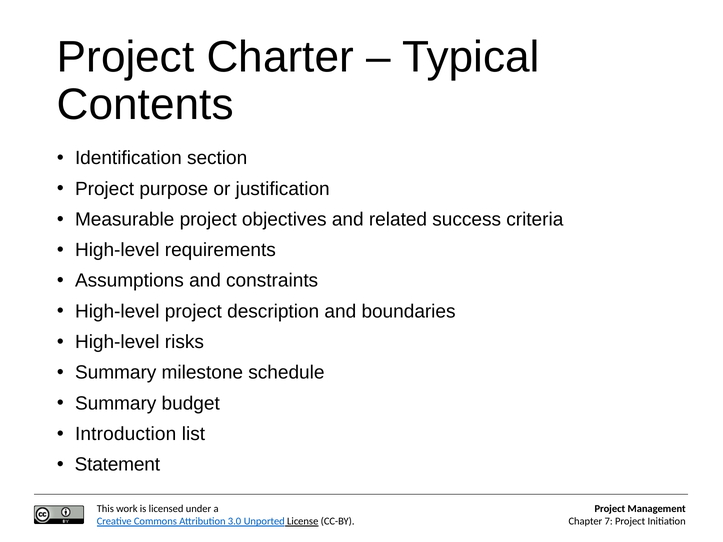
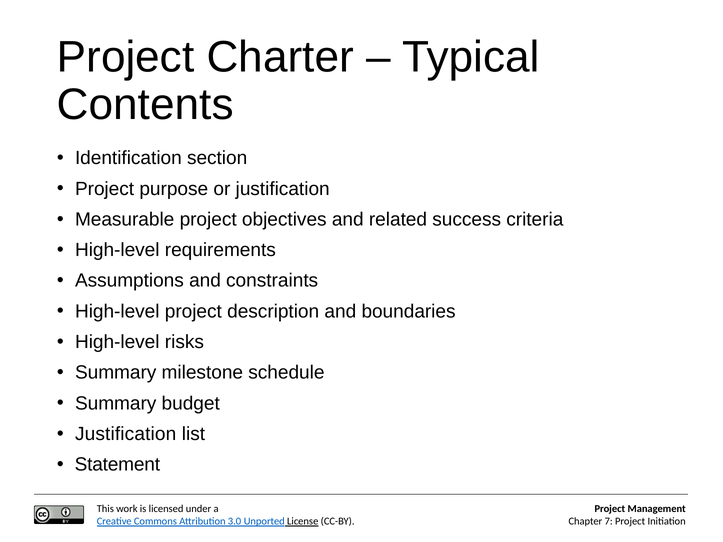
Introduction at (126, 434): Introduction -> Justification
